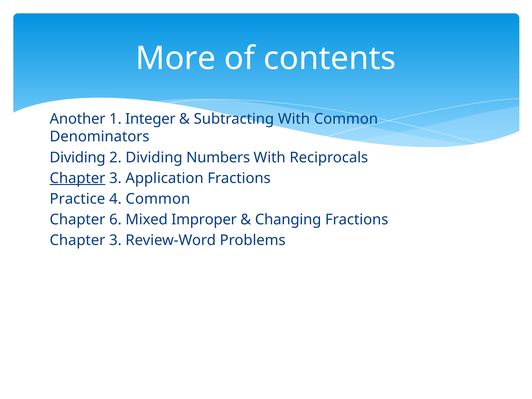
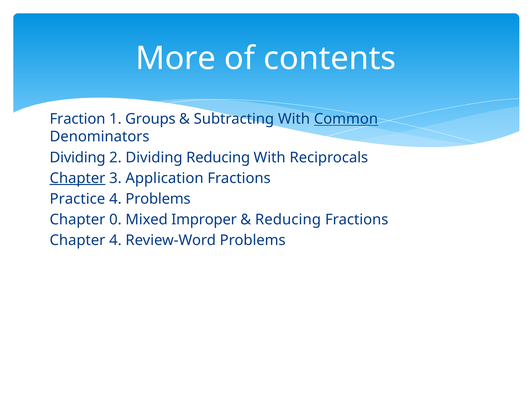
Another: Another -> Fraction
Integer: Integer -> Groups
Common at (346, 119) underline: none -> present
Dividing Numbers: Numbers -> Reducing
4 Common: Common -> Problems
6: 6 -> 0
Changing at (288, 220): Changing -> Reducing
3 at (115, 240): 3 -> 4
